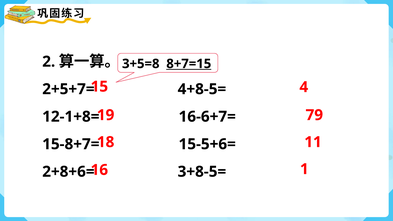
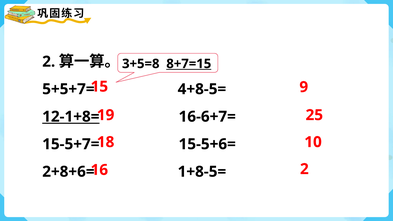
4: 4 -> 9
2+5+7=: 2+5+7= -> 5+5+7=
79: 79 -> 25
12-1+8= underline: none -> present
11: 11 -> 10
15-8+7=: 15-8+7= -> 15-5+7=
16 1: 1 -> 2
3+8-5=: 3+8-5= -> 1+8-5=
